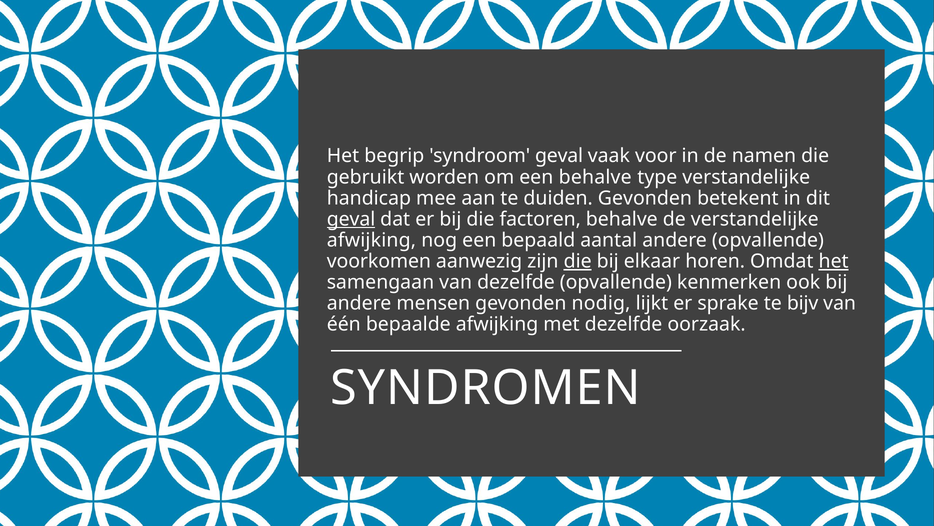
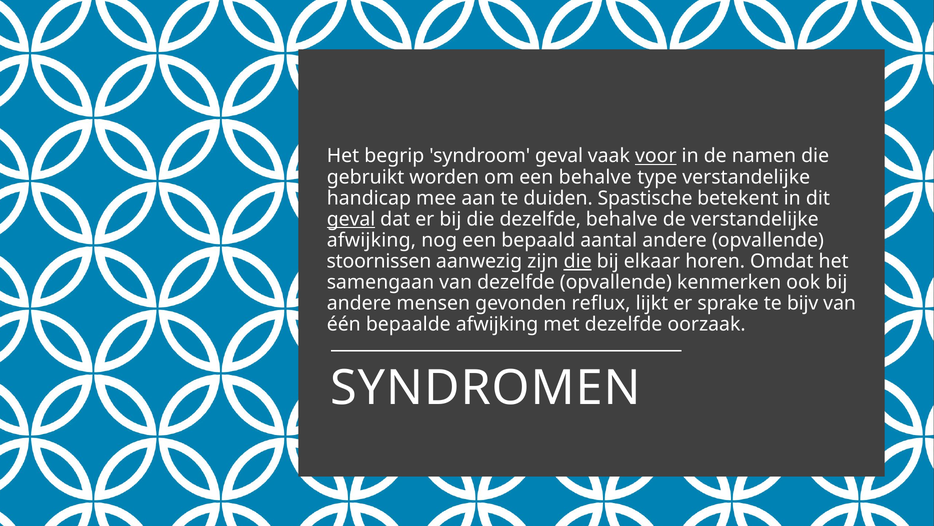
voor underline: none -> present
duiden Gevonden: Gevonden -> Spastische
die factoren: factoren -> dezelfde
voorkomen: voorkomen -> stoornissen
het at (834, 261) underline: present -> none
nodig: nodig -> reflux
